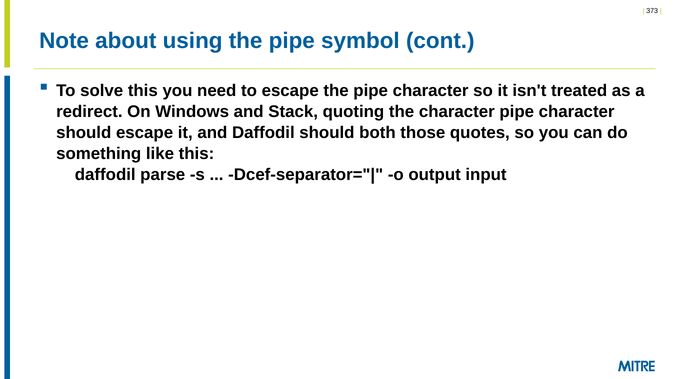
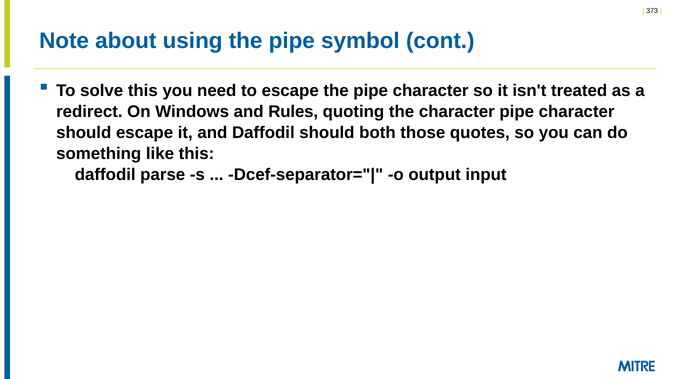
Stack: Stack -> Rules
